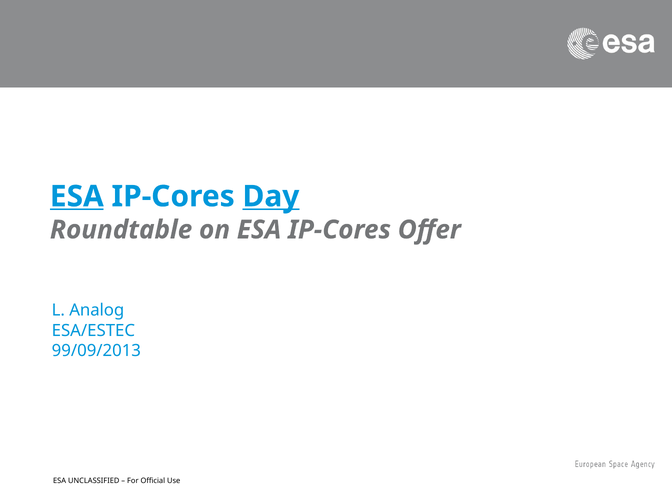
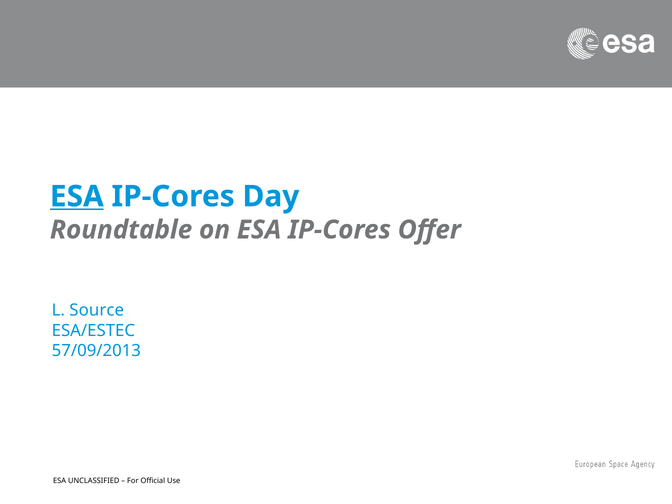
Day underline: present -> none
Analog: Analog -> Source
99/09/2013: 99/09/2013 -> 57/09/2013
